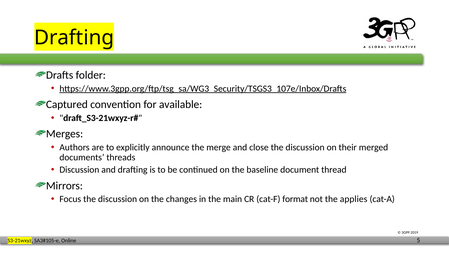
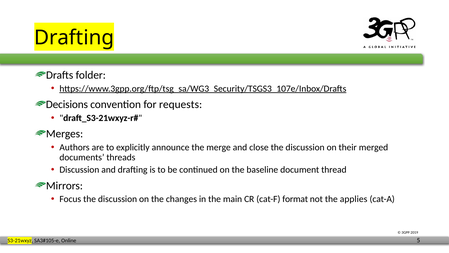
Captured: Captured -> Decisions
available: available -> requests
